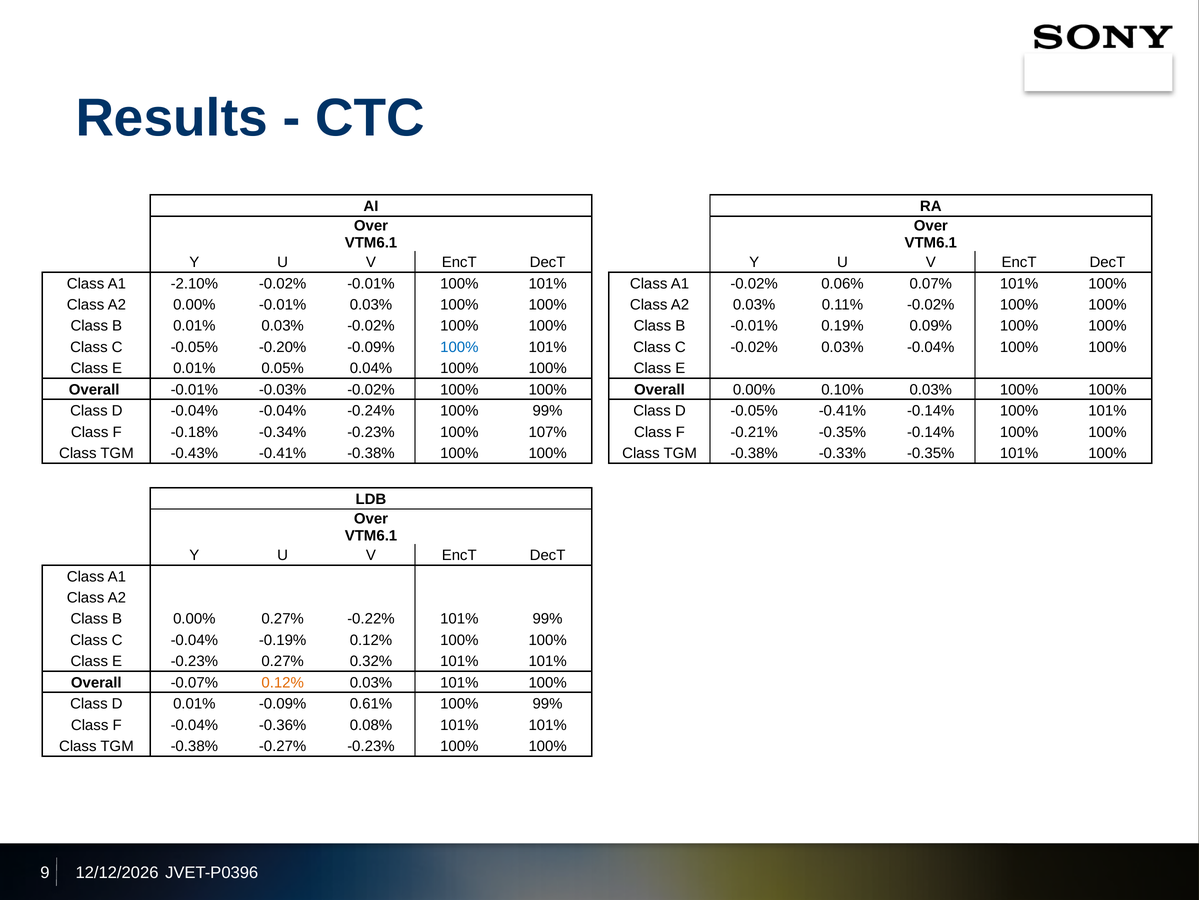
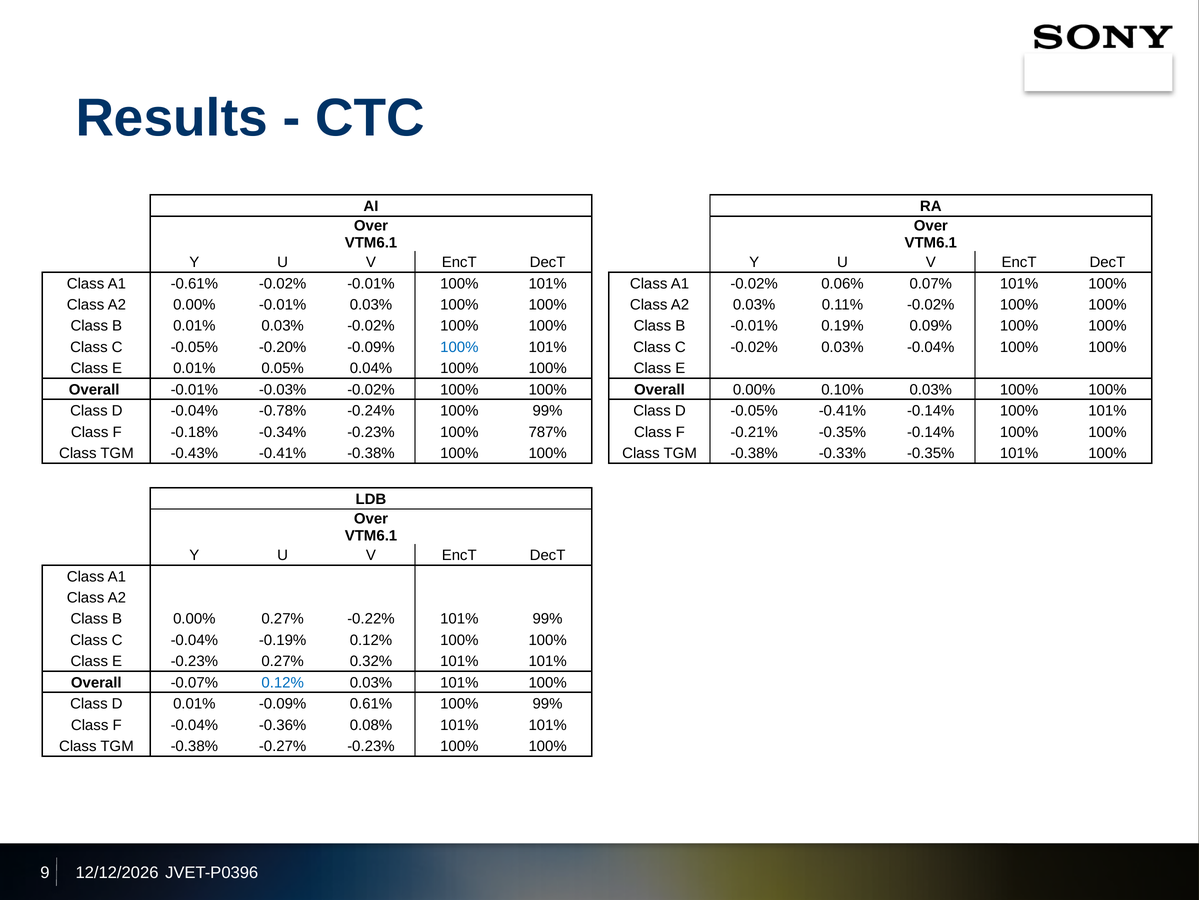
-2.10%: -2.10% -> -0.61%
-0.04% -0.04%: -0.04% -> -0.78%
107%: 107% -> 787%
0.12% at (283, 682) colour: orange -> blue
